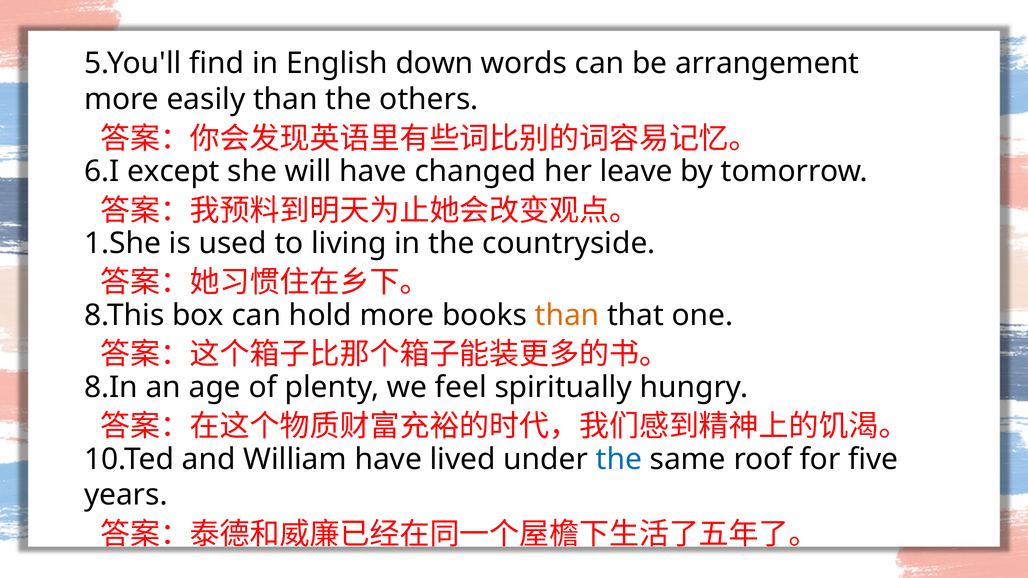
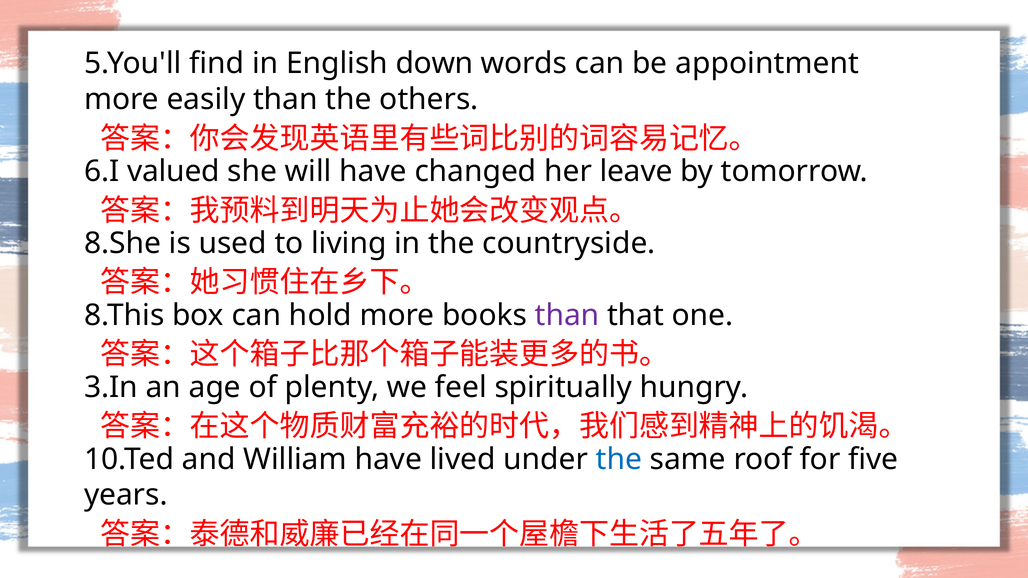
arrangement: arrangement -> appointment
except: except -> valued
1.She: 1.She -> 8.She
than at (567, 315) colour: orange -> purple
8.In: 8.In -> 3.In
